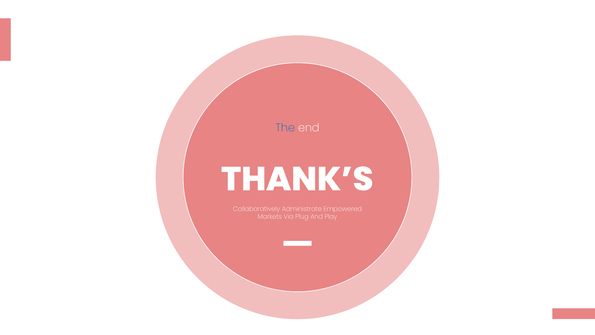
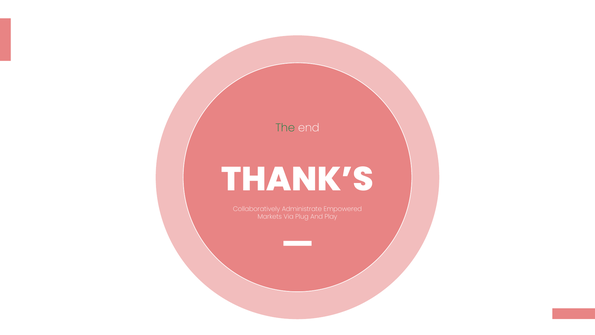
The colour: blue -> green
